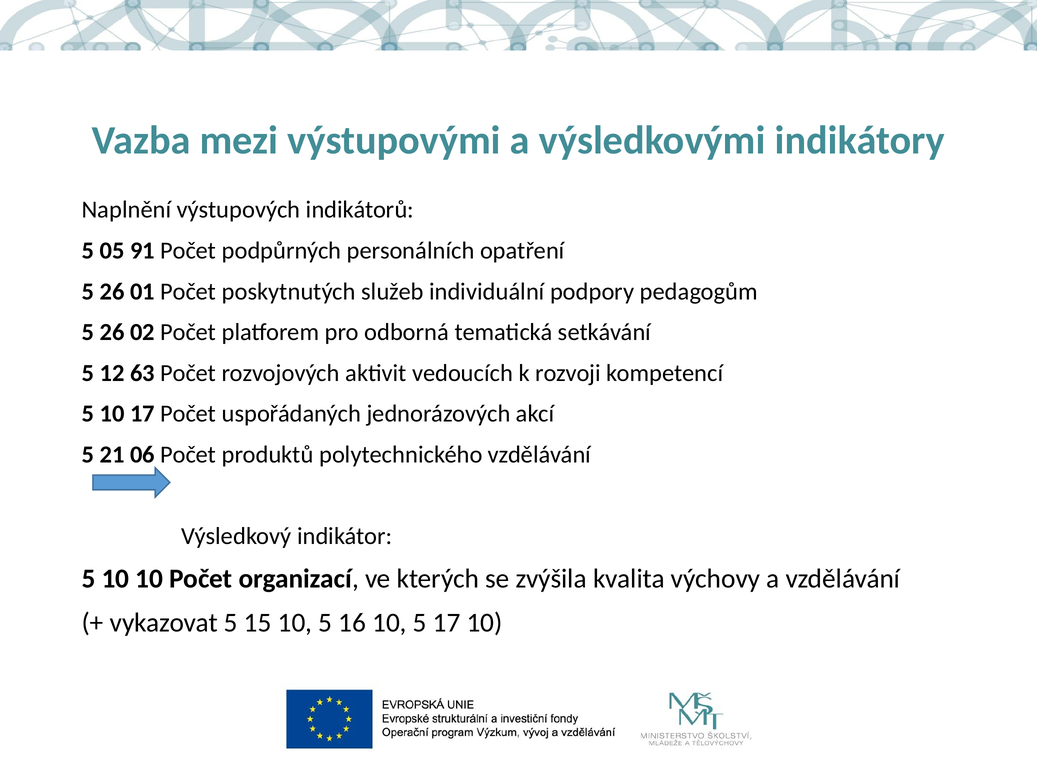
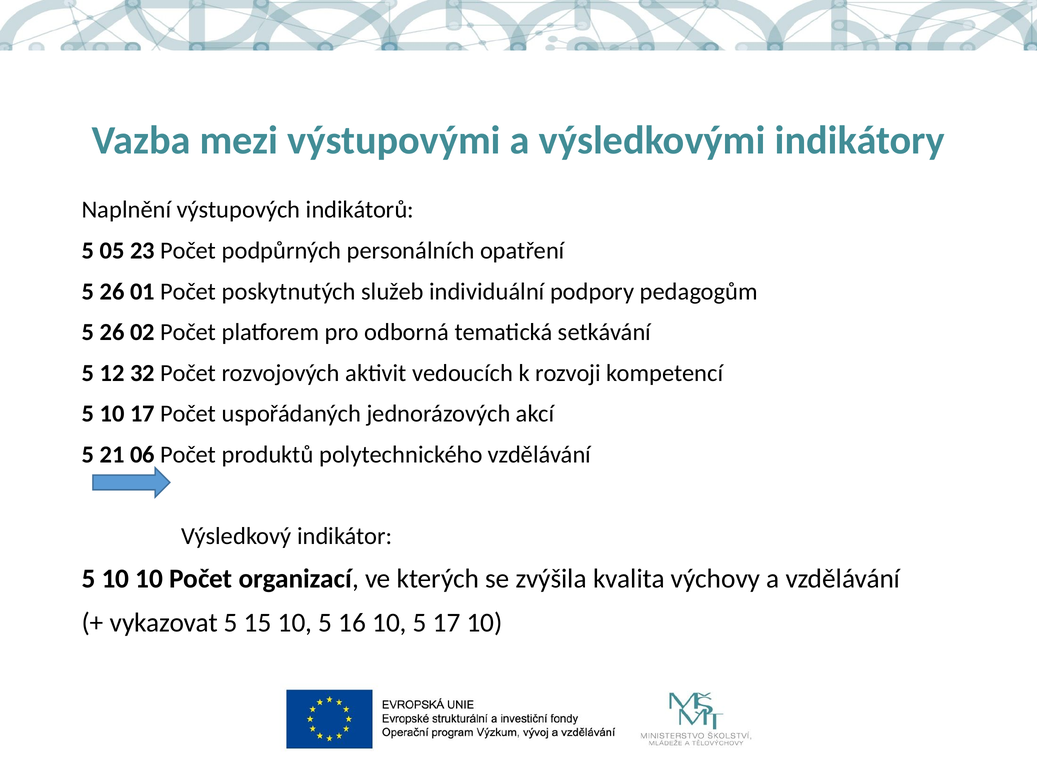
91: 91 -> 23
63: 63 -> 32
